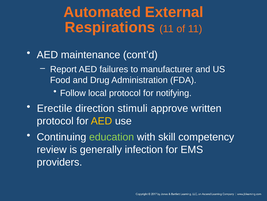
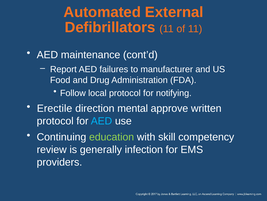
Respirations: Respirations -> Defibrillators
stimuli: stimuli -> mental
AED at (101, 121) colour: yellow -> light blue
